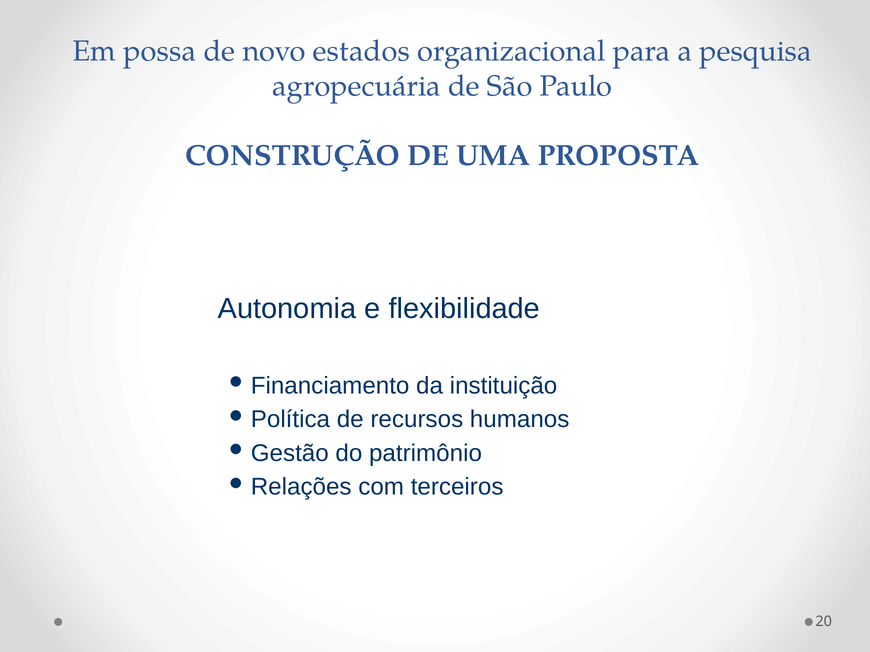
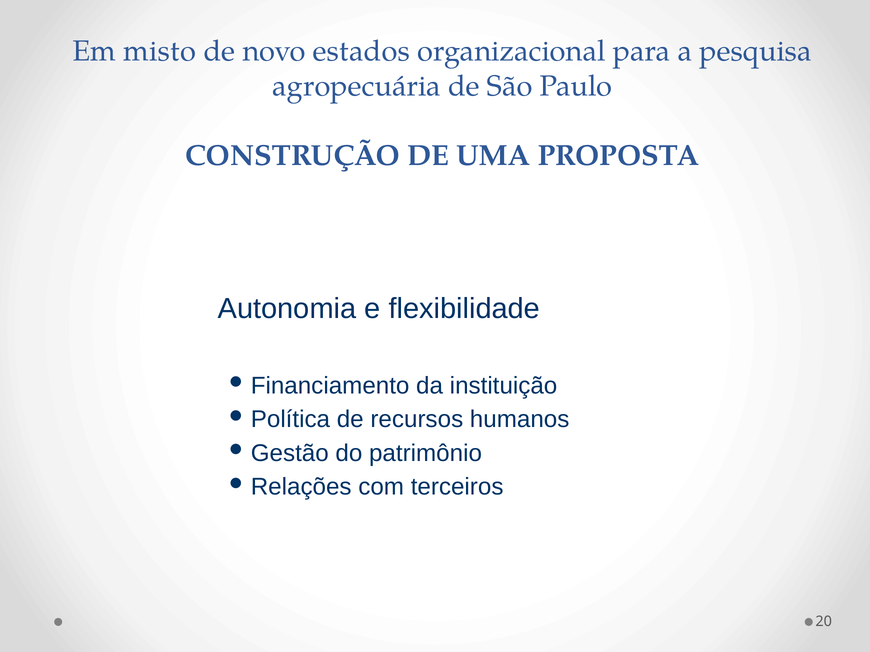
possa: possa -> misto
